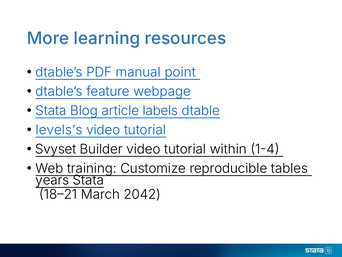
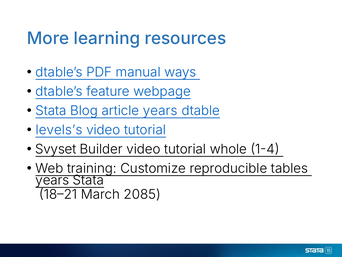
point: point -> ways
article labels: labels -> years
within: within -> whole
2042: 2042 -> 2085
